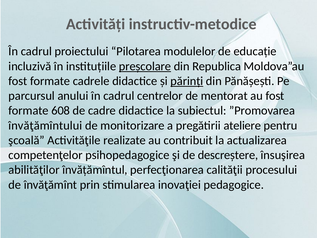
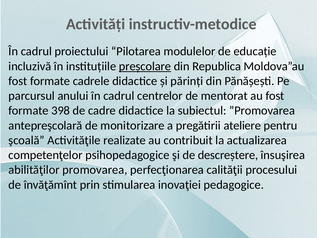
părinți underline: present -> none
608: 608 -> 398
învăţămîntului: învăţămîntului -> antepreşcolară
învățămîntul: învățămîntul -> promovarea
